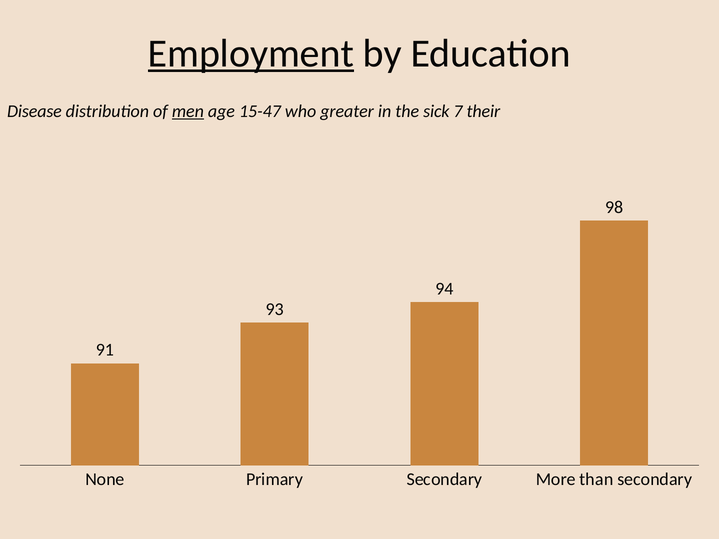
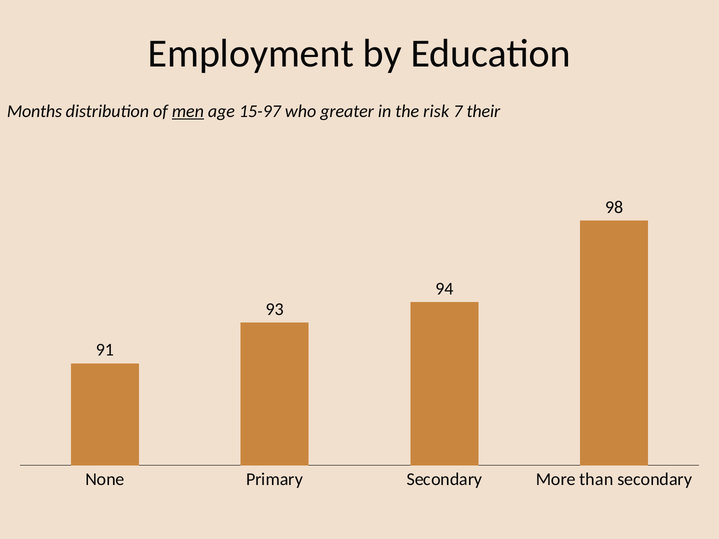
Employment underline: present -> none
Disease: Disease -> Months
15-47: 15-47 -> 15-97
sick: sick -> risk
